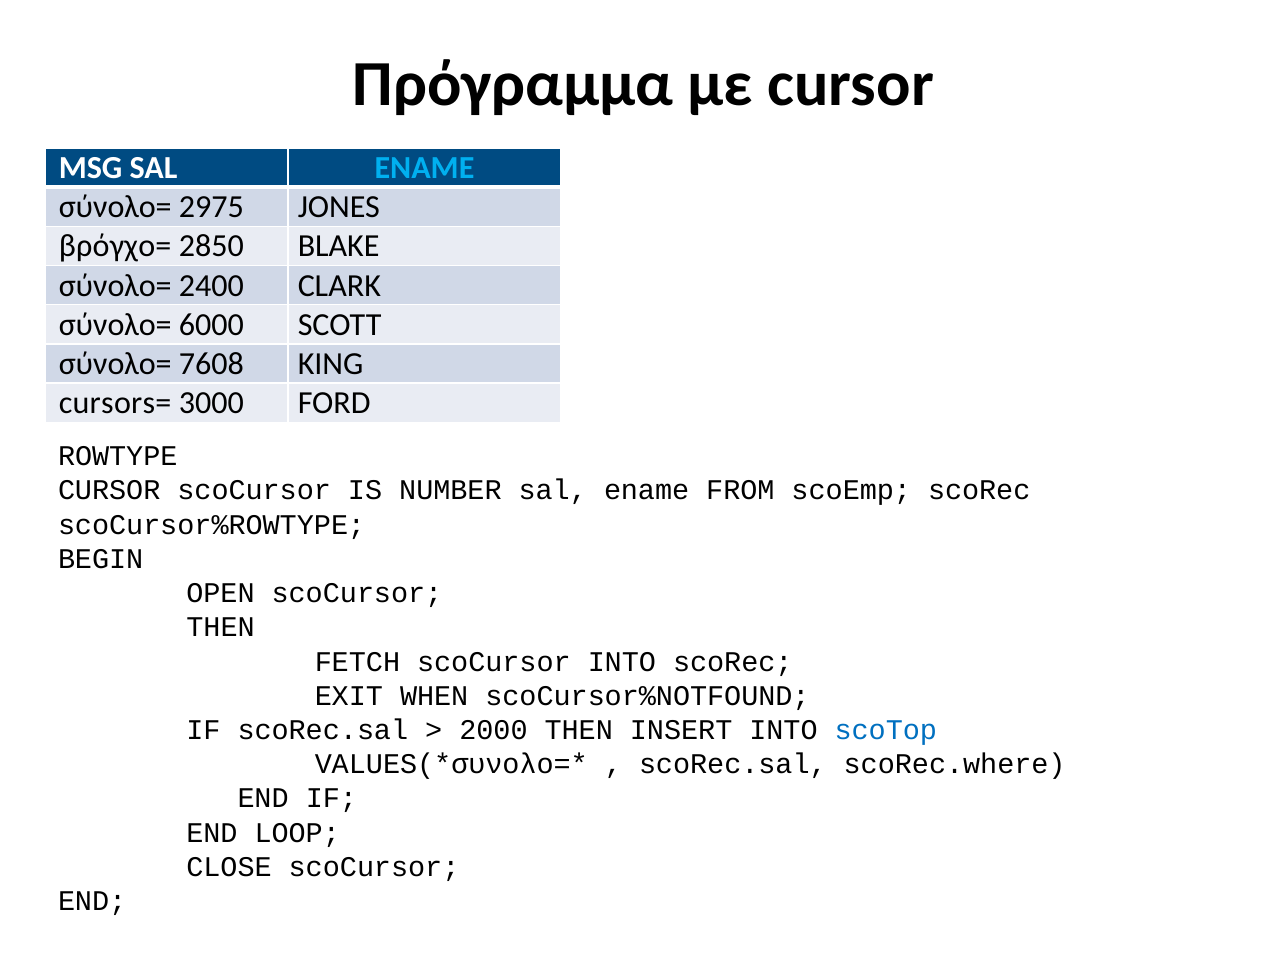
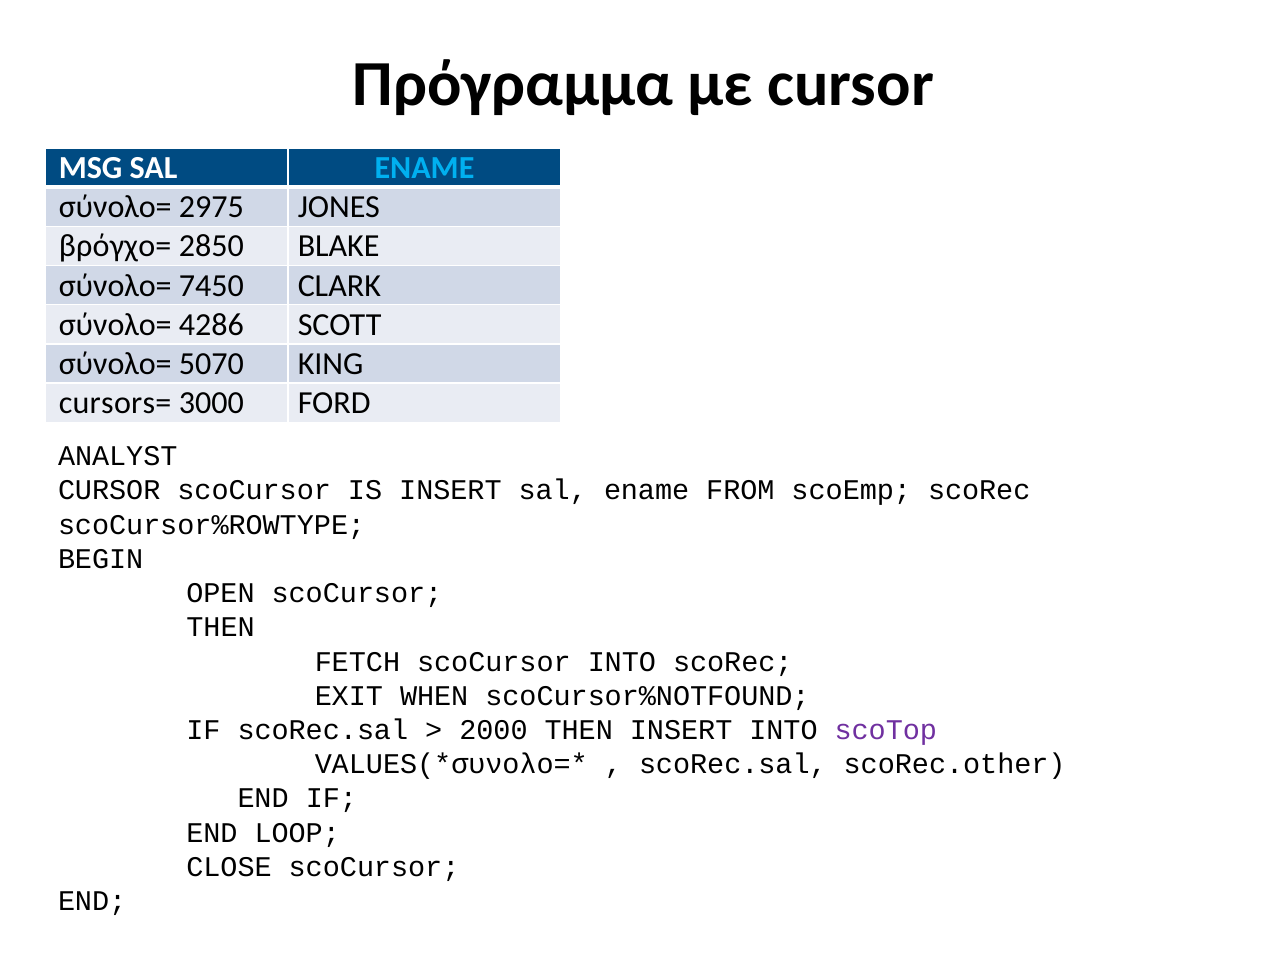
2400: 2400 -> 7450
6000: 6000 -> 4286
7608: 7608 -> 5070
ROWTYPE: ROWTYPE -> ANALYST
IS NUMBER: NUMBER -> INSERT
scoTop colour: blue -> purple
scoRec.where: scoRec.where -> scoRec.other
